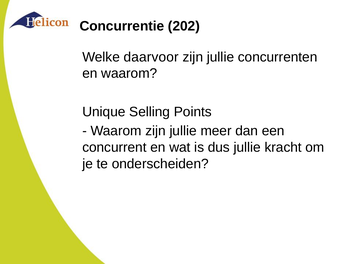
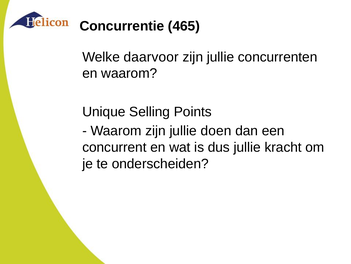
202: 202 -> 465
meer: meer -> doen
